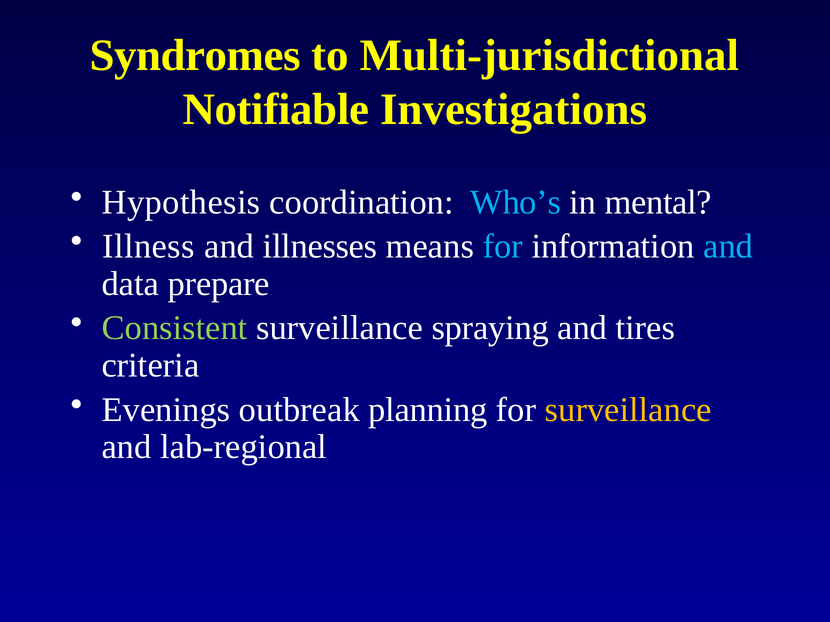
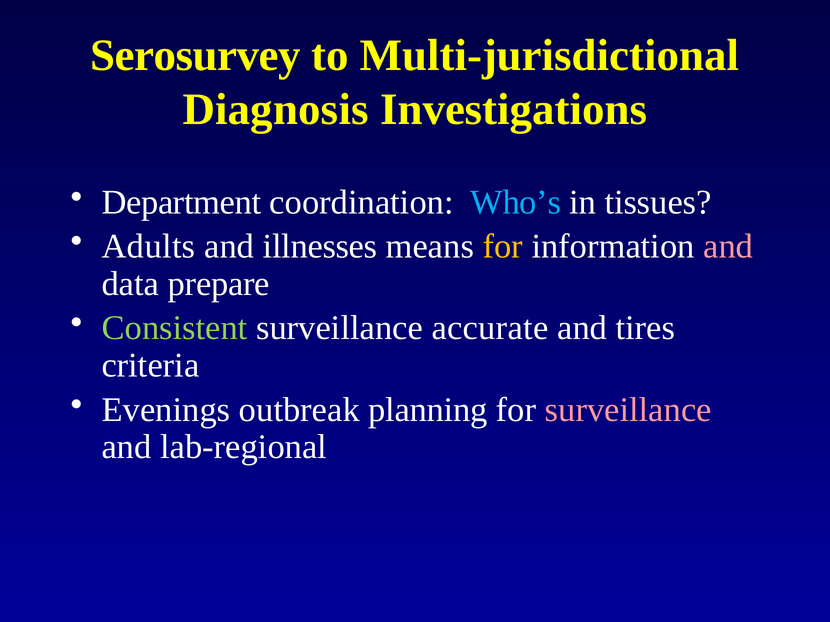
Syndromes: Syndromes -> Serosurvey
Notifiable: Notifiable -> Diagnosis
Hypothesis: Hypothesis -> Department
mental: mental -> tissues
Illness: Illness -> Adults
for at (503, 247) colour: light blue -> yellow
and at (728, 247) colour: light blue -> pink
spraying: spraying -> accurate
surveillance at (628, 410) colour: yellow -> pink
